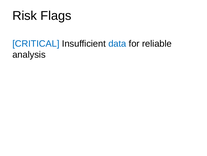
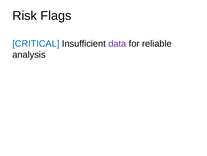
data colour: blue -> purple
